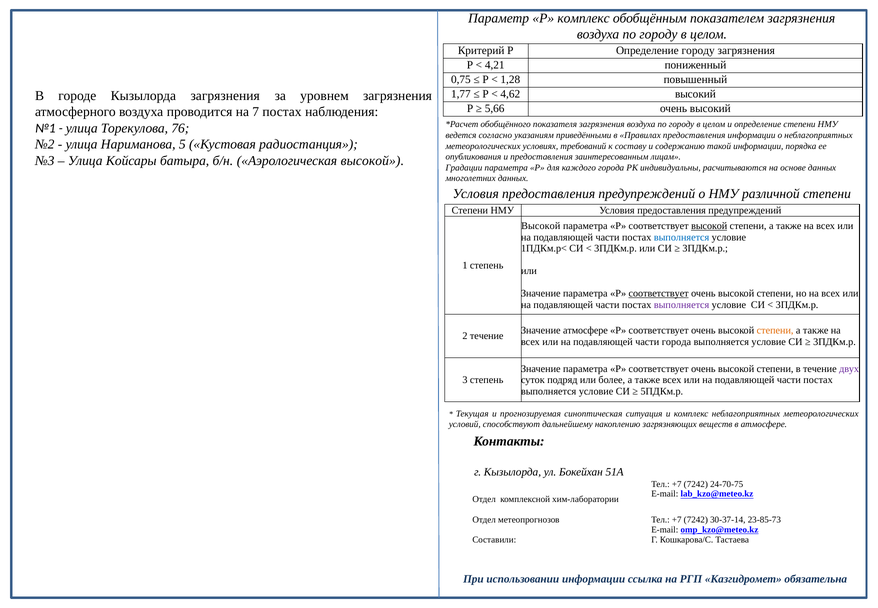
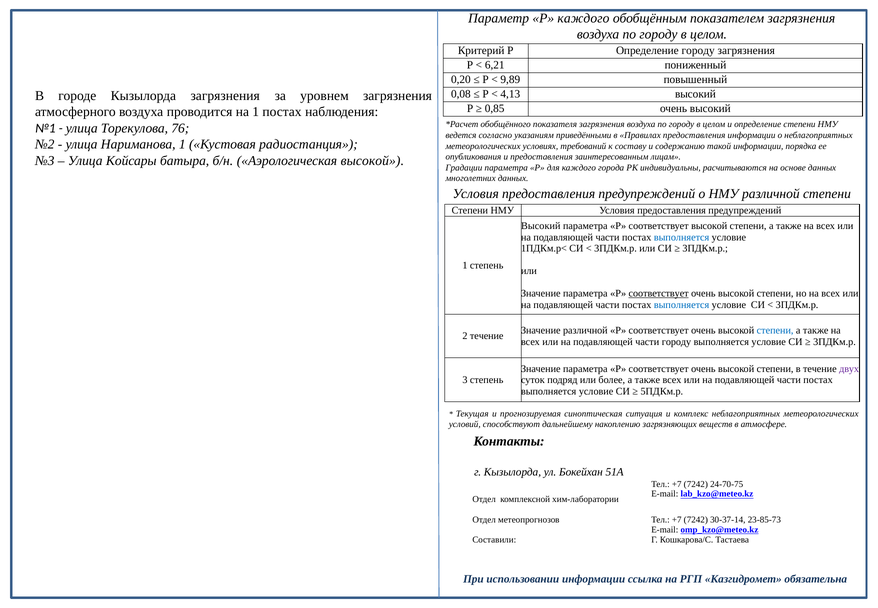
Р комплекс: комплекс -> каждого
4,21: 4,21 -> 6,21
0,75: 0,75 -> 0,20
1,28: 1,28 -> 9,89
1,77: 1,77 -> 0,08
4,62: 4,62 -> 4,13
5,66: 5,66 -> 0,85
на 7: 7 -> 1
Нариманова 5: 5 -> 1
Высокой at (541, 226): Высокой -> Высокий
высокой at (709, 226) underline: present -> none
выполняется at (682, 305) colour: purple -> blue
Значение атмосфере: атмосфере -> различной
степени at (775, 330) colour: orange -> blue
части города: города -> городу
